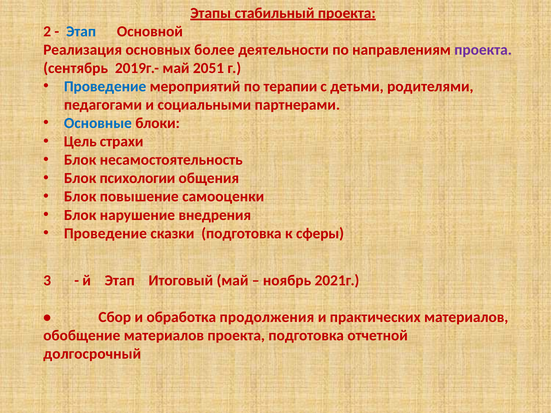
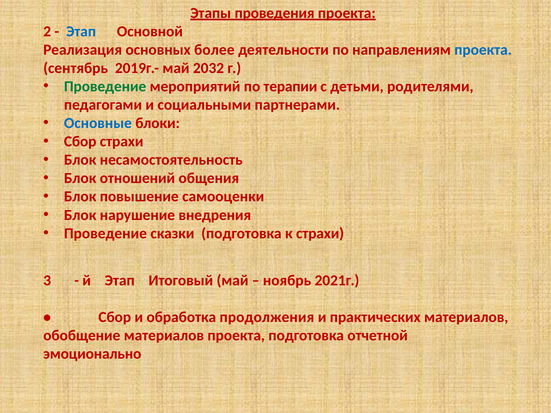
стабильный: стабильный -> проведения
проекта at (483, 50) colour: purple -> blue
2051: 2051 -> 2032
Проведение at (105, 86) colour: blue -> green
Цель at (80, 142): Цель -> Сбор
психологии: психологии -> отношений
к сферы: сферы -> страхи
долгосрочный: долгосрочный -> эмоционально
